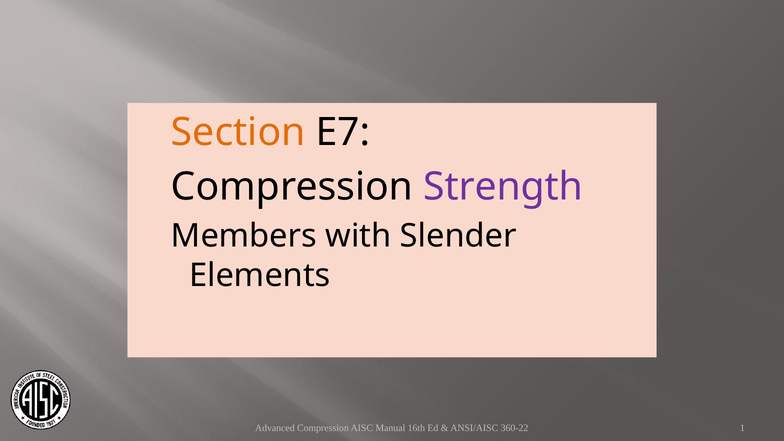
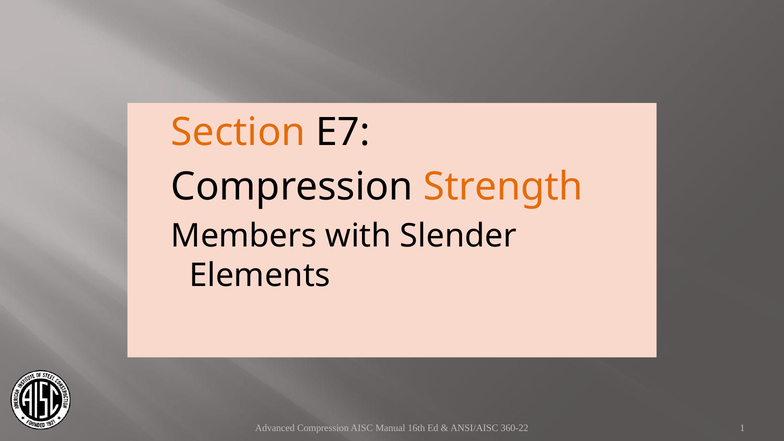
Strength colour: purple -> orange
